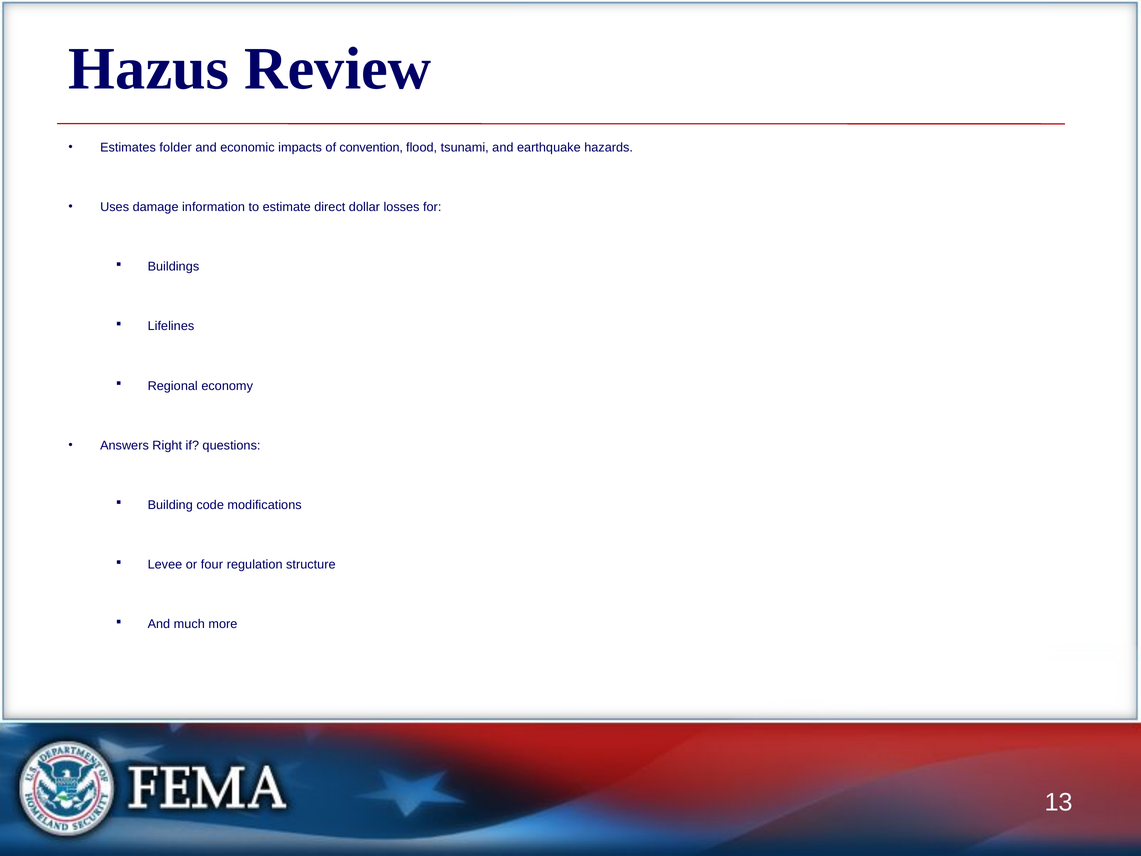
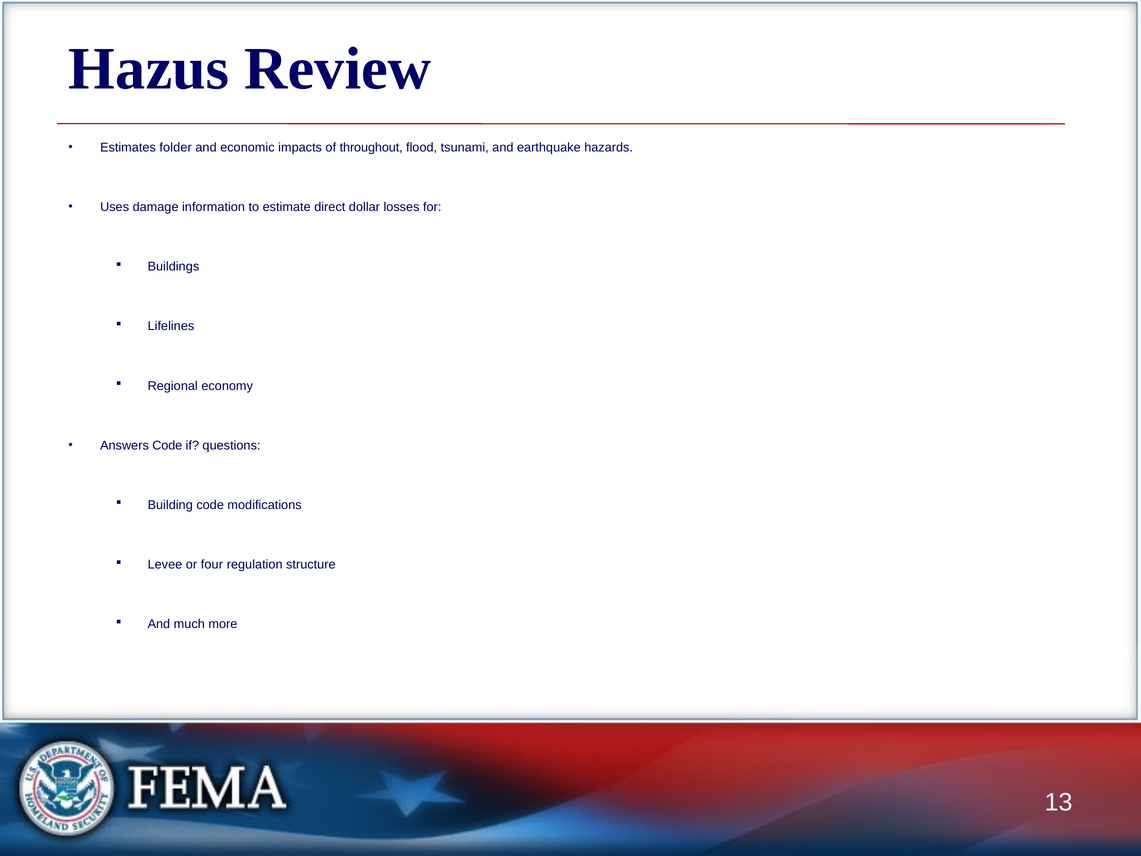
convention: convention -> throughout
Answers Right: Right -> Code
